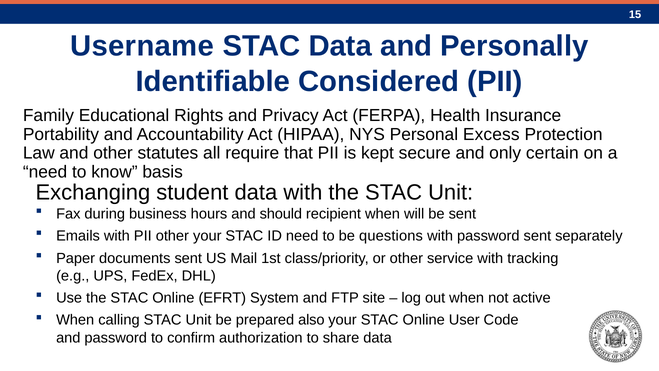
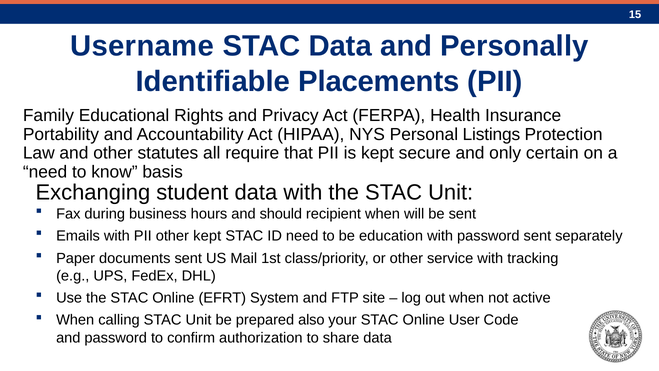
Considered: Considered -> Placements
Excess: Excess -> Listings
other your: your -> kept
questions: questions -> education
